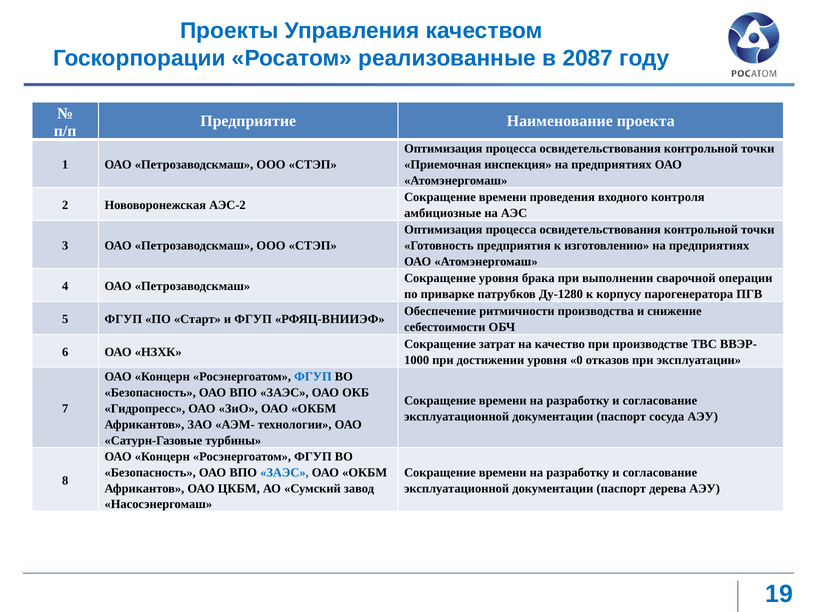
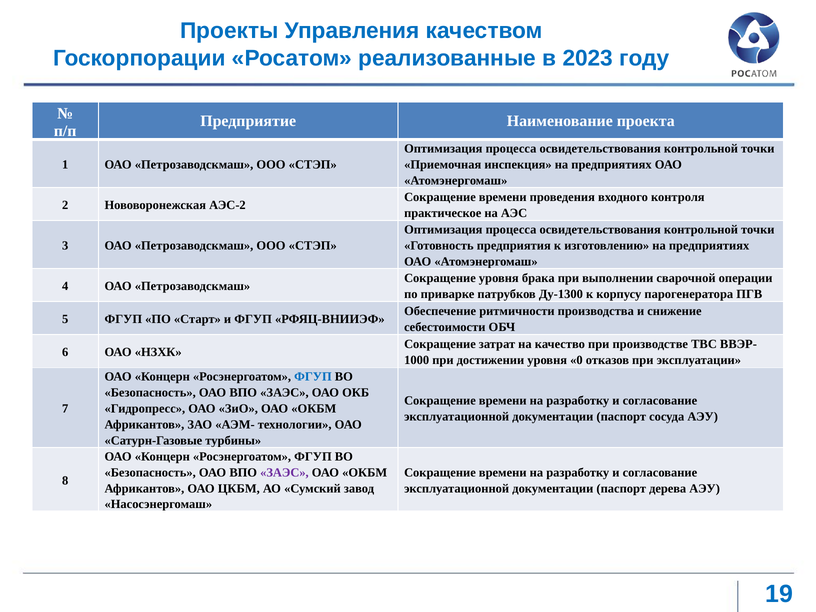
2087: 2087 -> 2023
амбициозные: амбициозные -> практическое
Ду-1280: Ду-1280 -> Ду-1300
ЗАЭС at (284, 472) colour: blue -> purple
